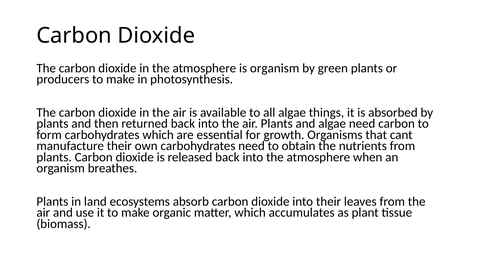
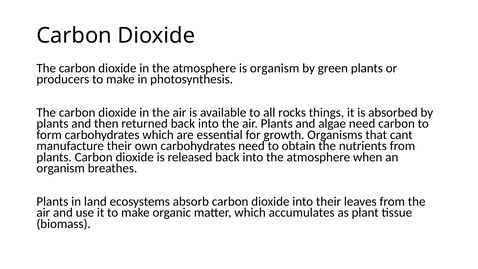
all algae: algae -> rocks
